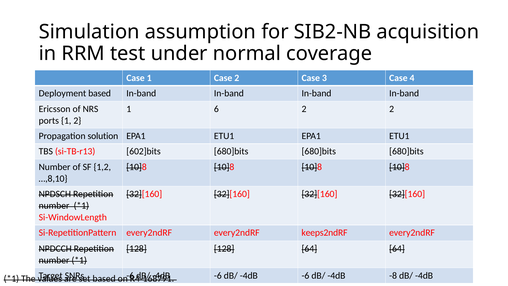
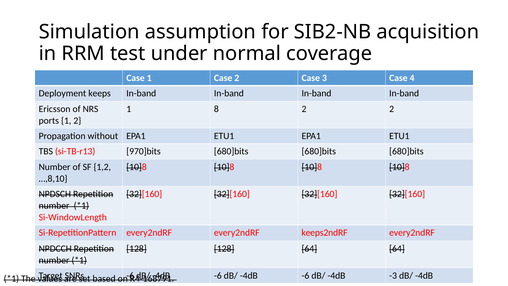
Deployment based: based -> keeps
6: 6 -> 8
solution: solution -> without
602]bits: 602]bits -> 970]bits
-8: -8 -> -3
